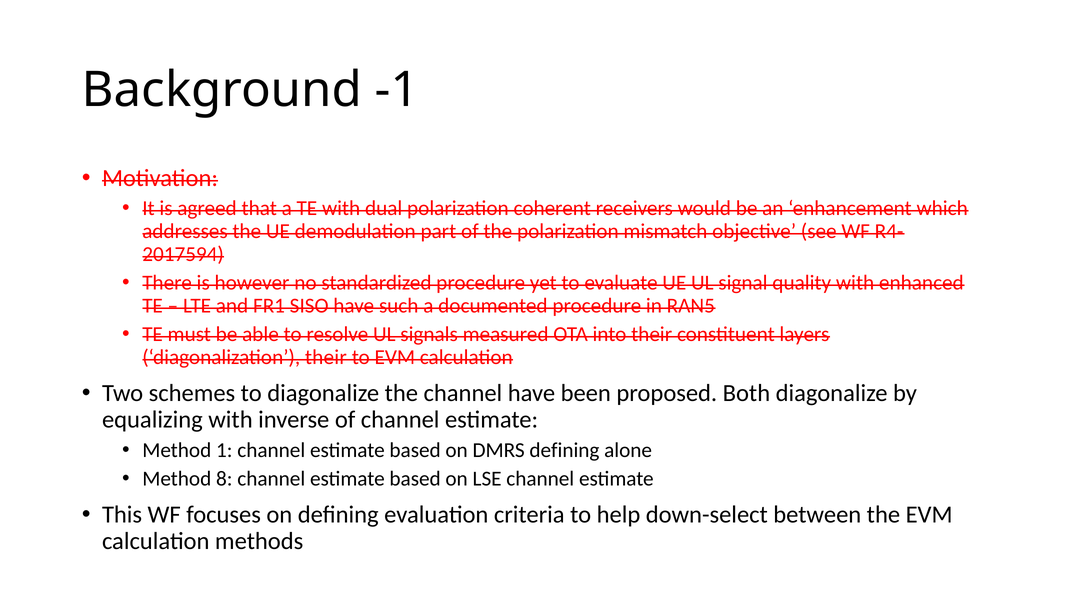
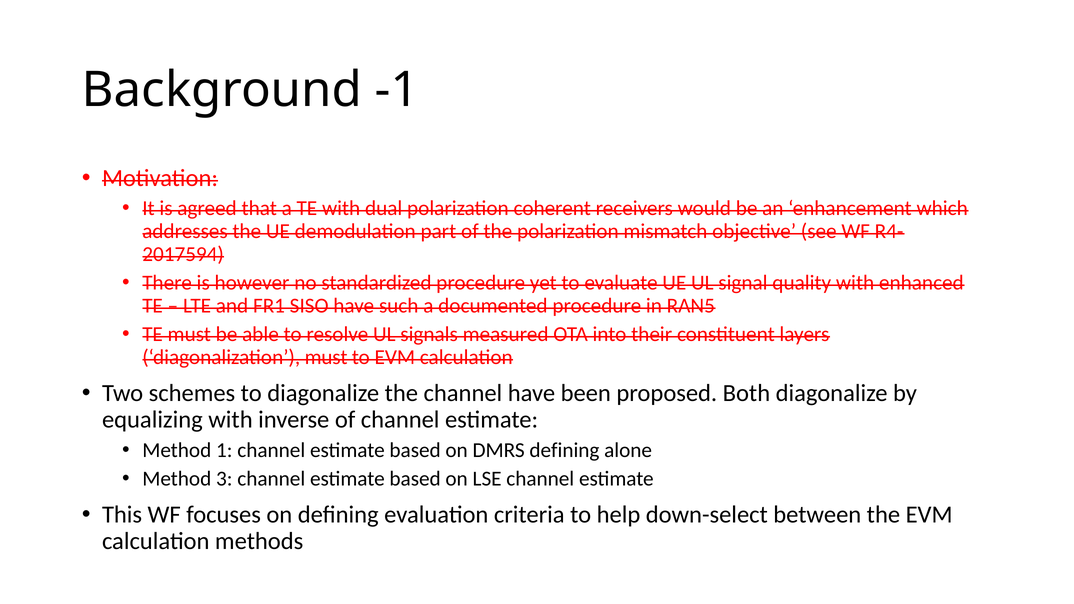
diagonalization their: their -> must
8: 8 -> 3
